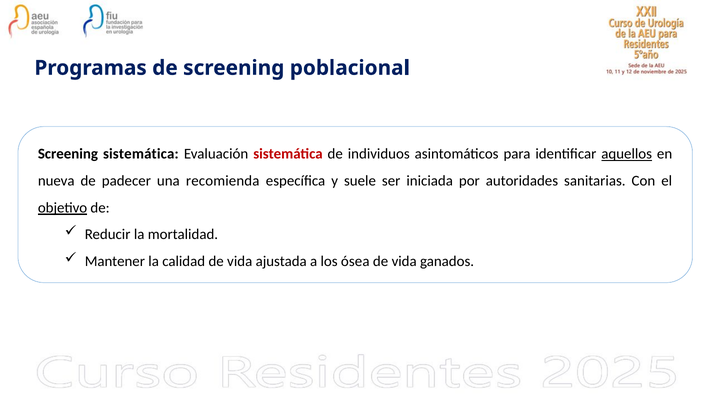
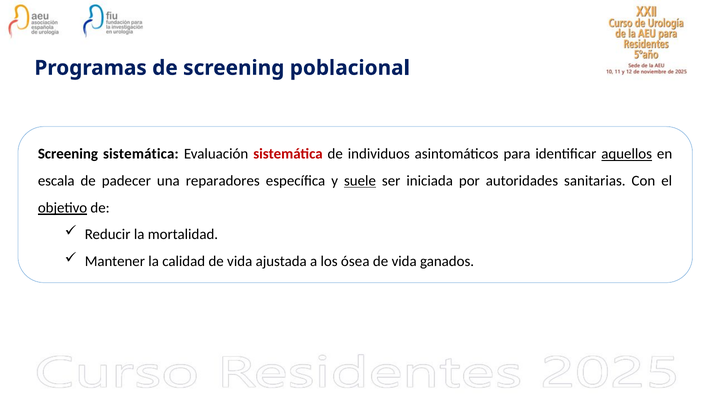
nueva: nueva -> escala
recomienda: recomienda -> reparadores
suele underline: none -> present
